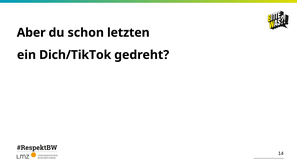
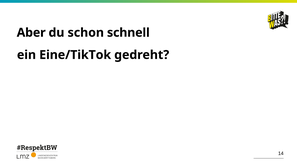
letzten: letzten -> schnell
Dich/TikTok: Dich/TikTok -> Eine/TikTok
